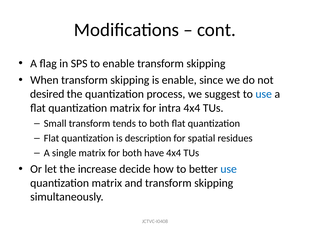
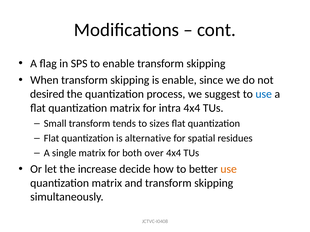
to both: both -> sizes
description: description -> alternative
have: have -> over
use at (229, 169) colour: blue -> orange
